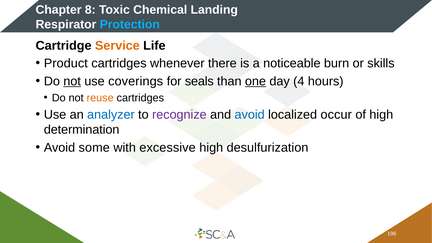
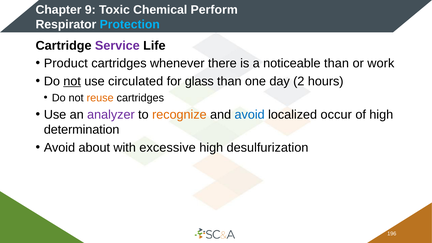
8: 8 -> 9
Landing: Landing -> Perform
Service colour: orange -> purple
noticeable burn: burn -> than
skills: skills -> work
coverings: coverings -> circulated
seals: seals -> glass
one underline: present -> none
4: 4 -> 2
analyzer colour: blue -> purple
recognize colour: purple -> orange
some: some -> about
